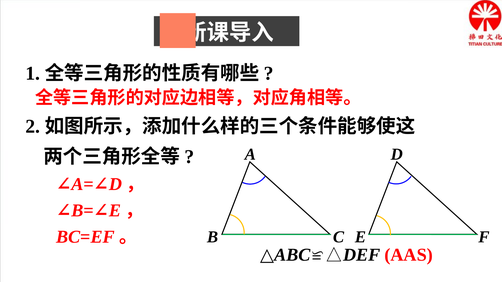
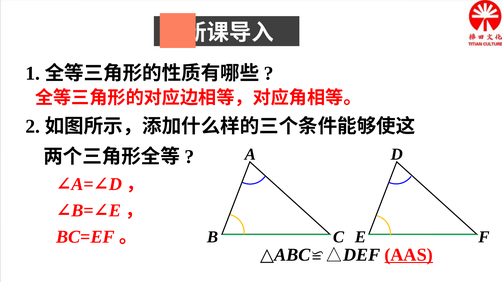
AAS underline: none -> present
